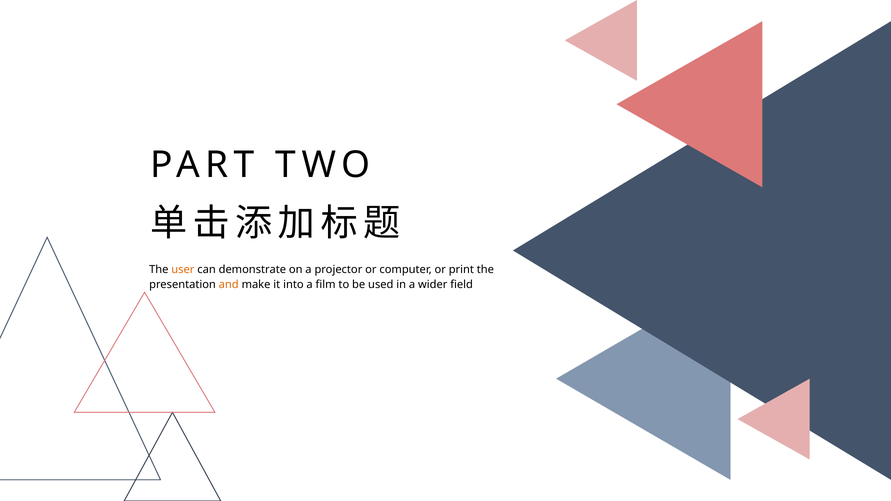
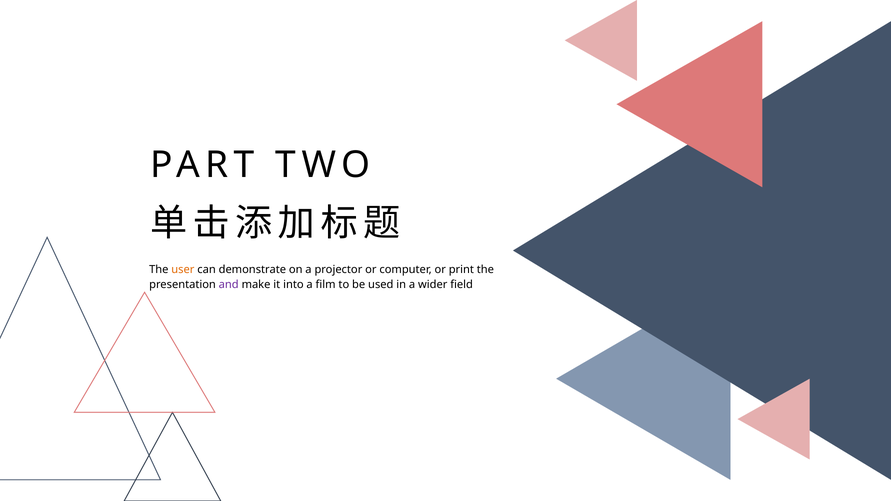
and colour: orange -> purple
